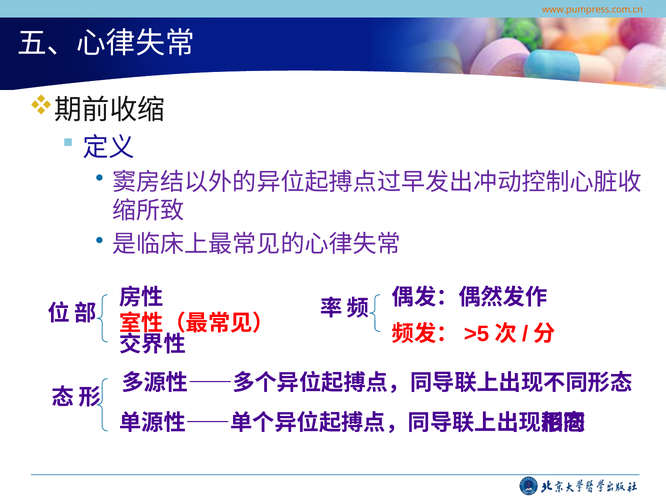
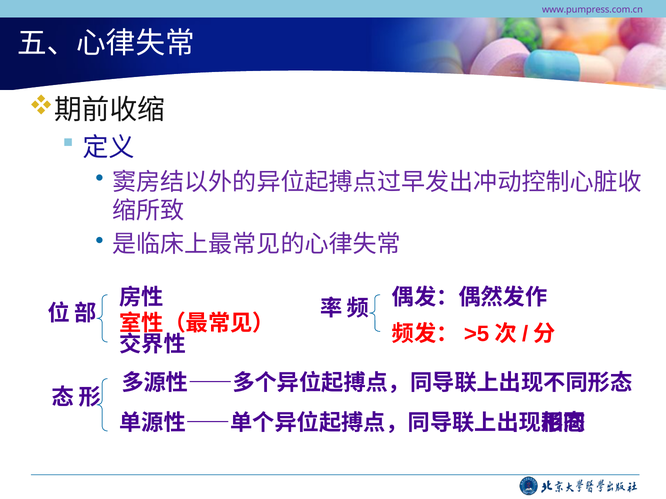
www.pumpress.com.cn colour: orange -> purple
